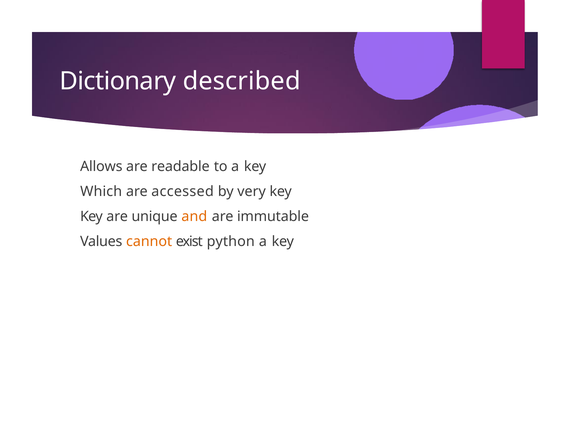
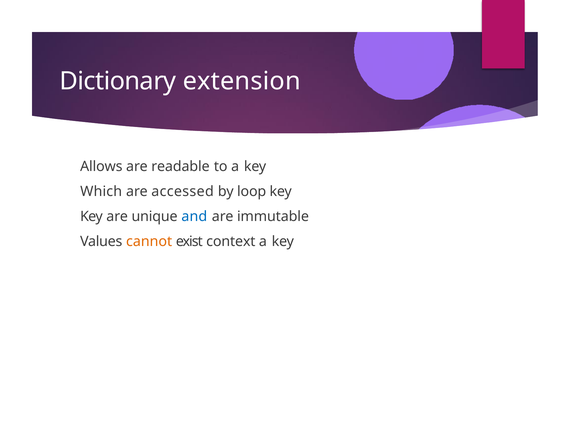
described: described -> extension
very: very -> loop
and colour: orange -> blue
python: python -> context
